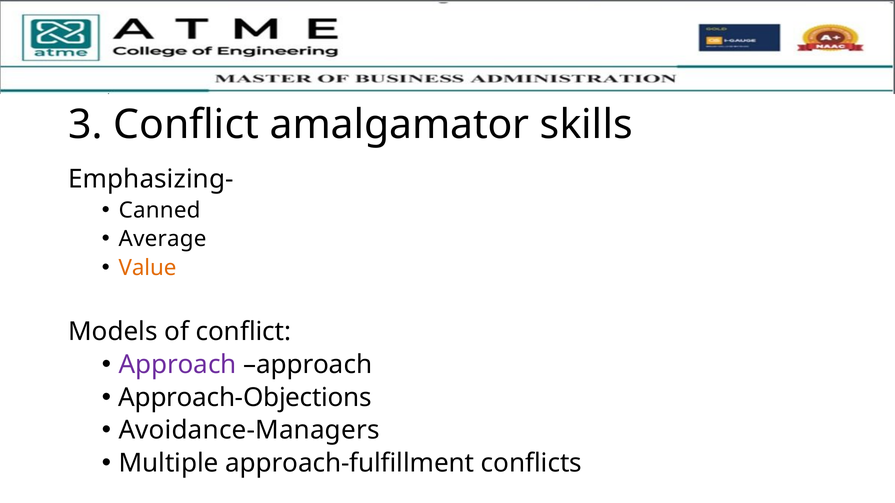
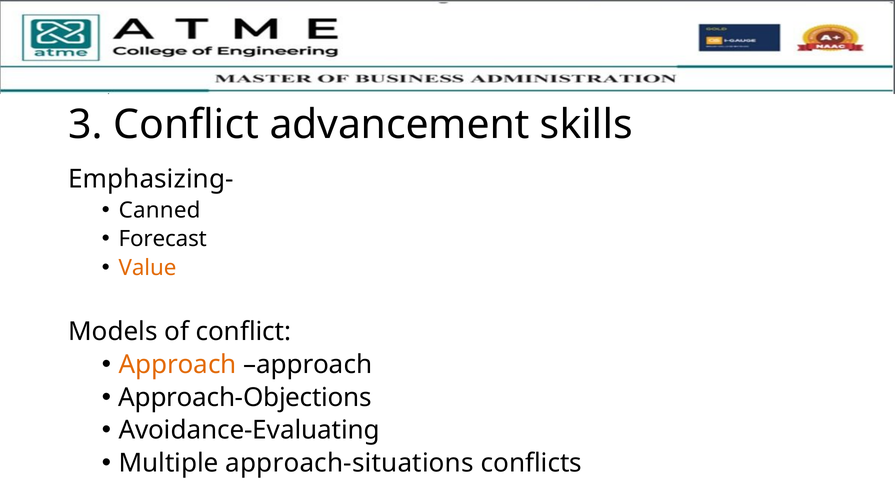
amalgamator: amalgamator -> advancement
Average: Average -> Forecast
Approach at (178, 365) colour: purple -> orange
Avoidance-Managers: Avoidance-Managers -> Avoidance-Evaluating
approach-fulfillment: approach-fulfillment -> approach-situations
